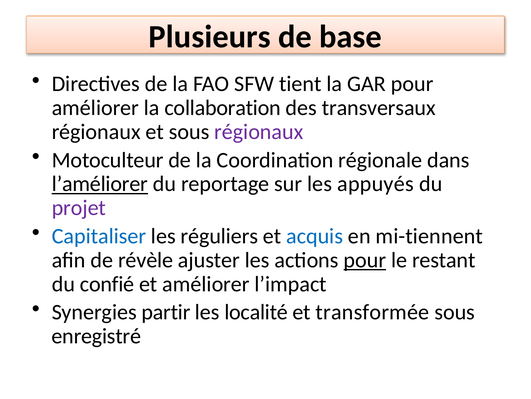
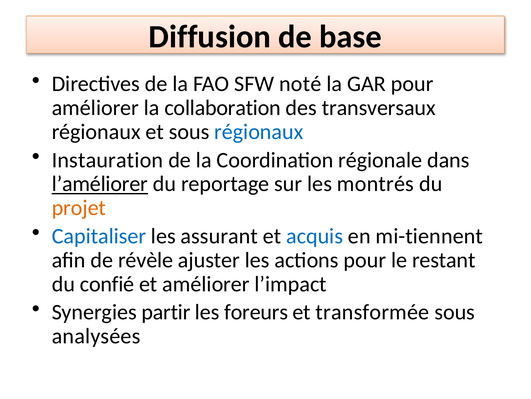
Plusieurs: Plusieurs -> Diffusion
tient: tient -> noté
régionaux at (259, 132) colour: purple -> blue
Motoculteur: Motoculteur -> Instauration
appuyés: appuyés -> montrés
projet colour: purple -> orange
réguliers: réguliers -> assurant
pour at (365, 260) underline: present -> none
localité: localité -> foreurs
enregistré: enregistré -> analysées
